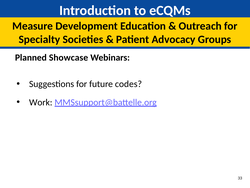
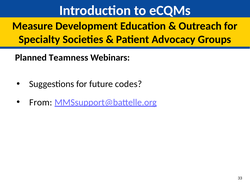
Showcase: Showcase -> Teamness
Work: Work -> From
